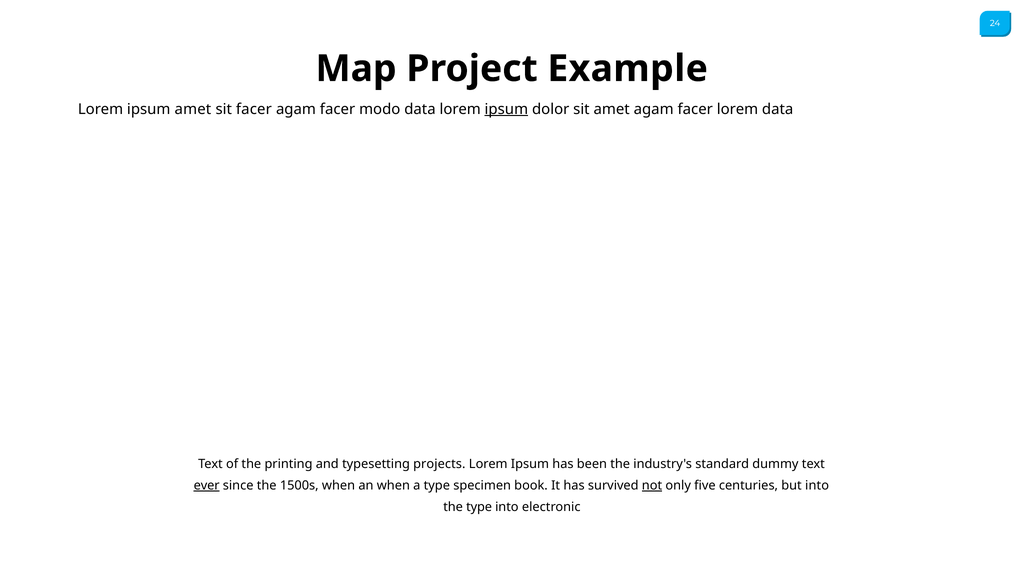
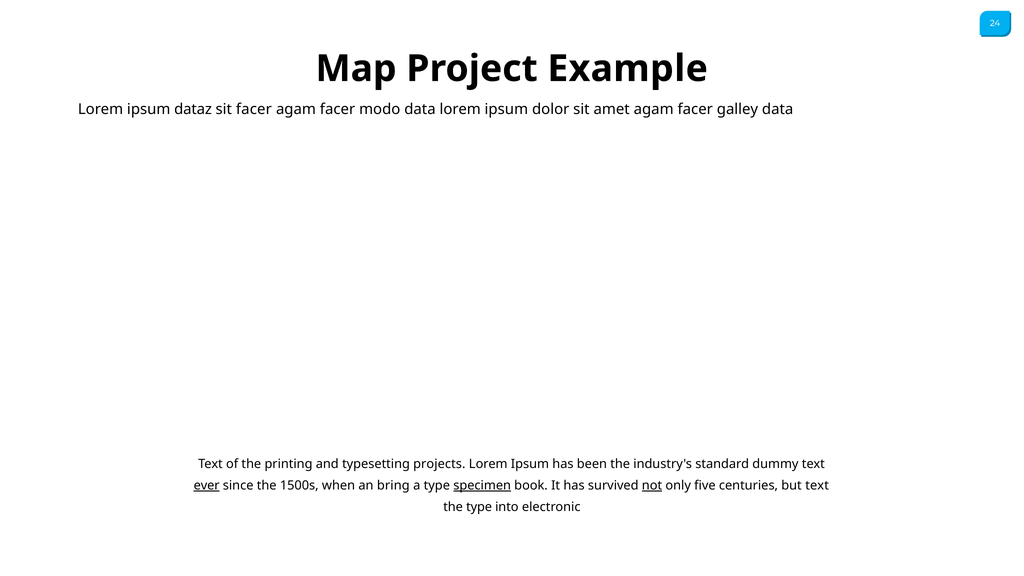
ipsum amet: amet -> dataz
ipsum at (506, 109) underline: present -> none
facer lorem: lorem -> galley
an when: when -> bring
specimen underline: none -> present
but into: into -> text
